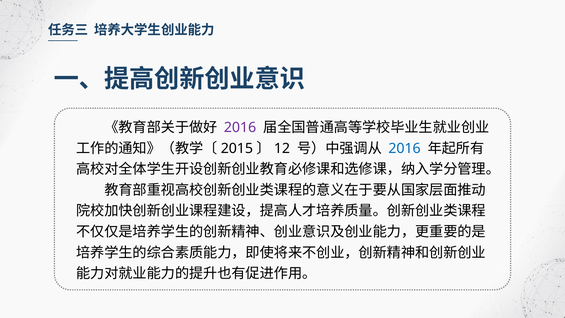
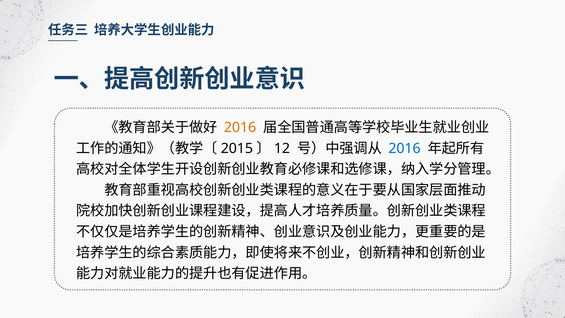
2016 at (240, 127) colour: purple -> orange
